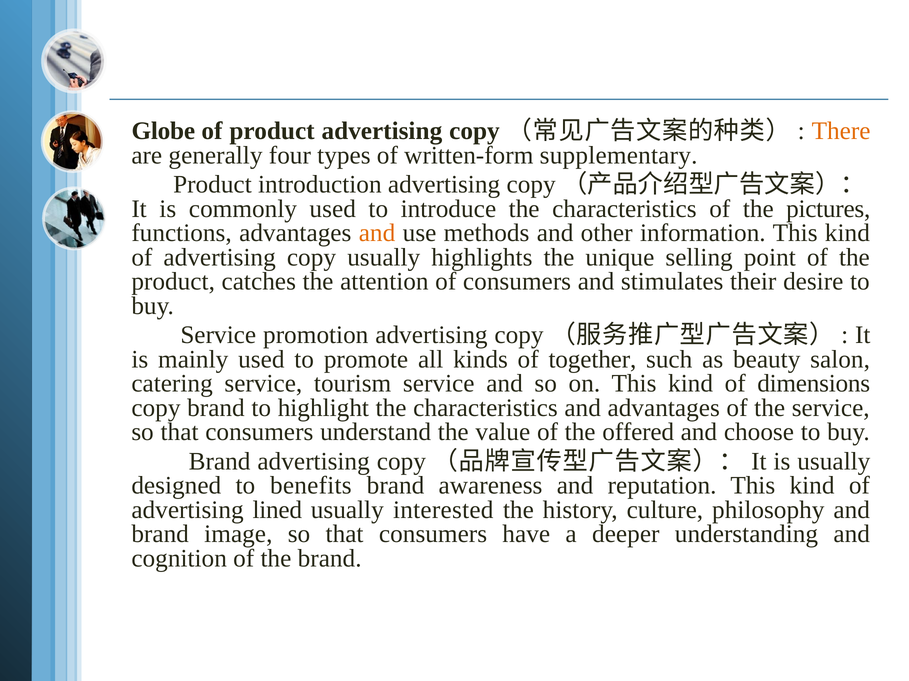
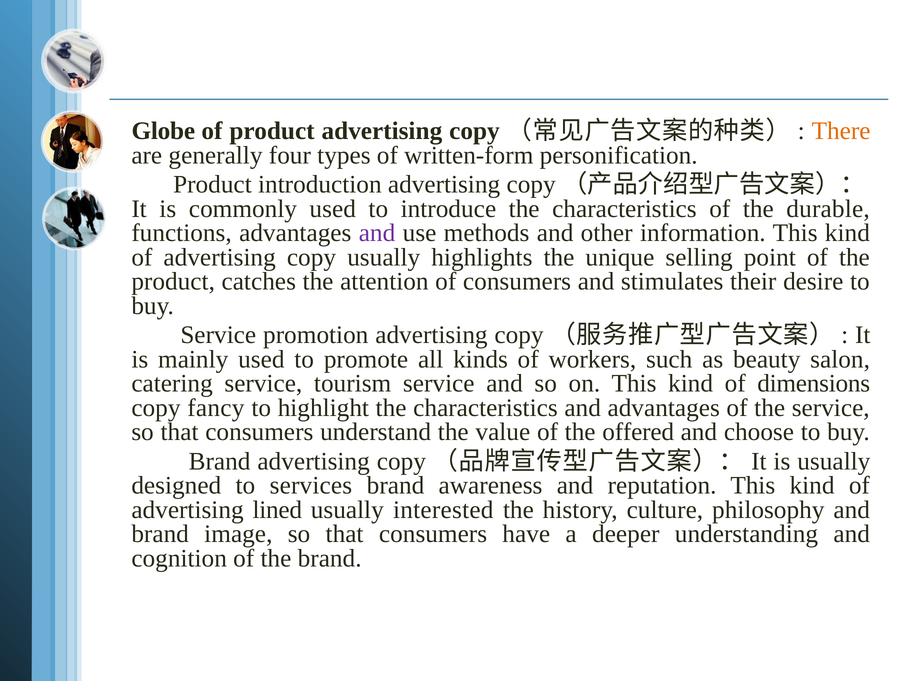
supplementary: supplementary -> personification
pictures: pictures -> durable
and at (377, 233) colour: orange -> purple
together: together -> workers
copy brand: brand -> fancy
benefits: benefits -> services
